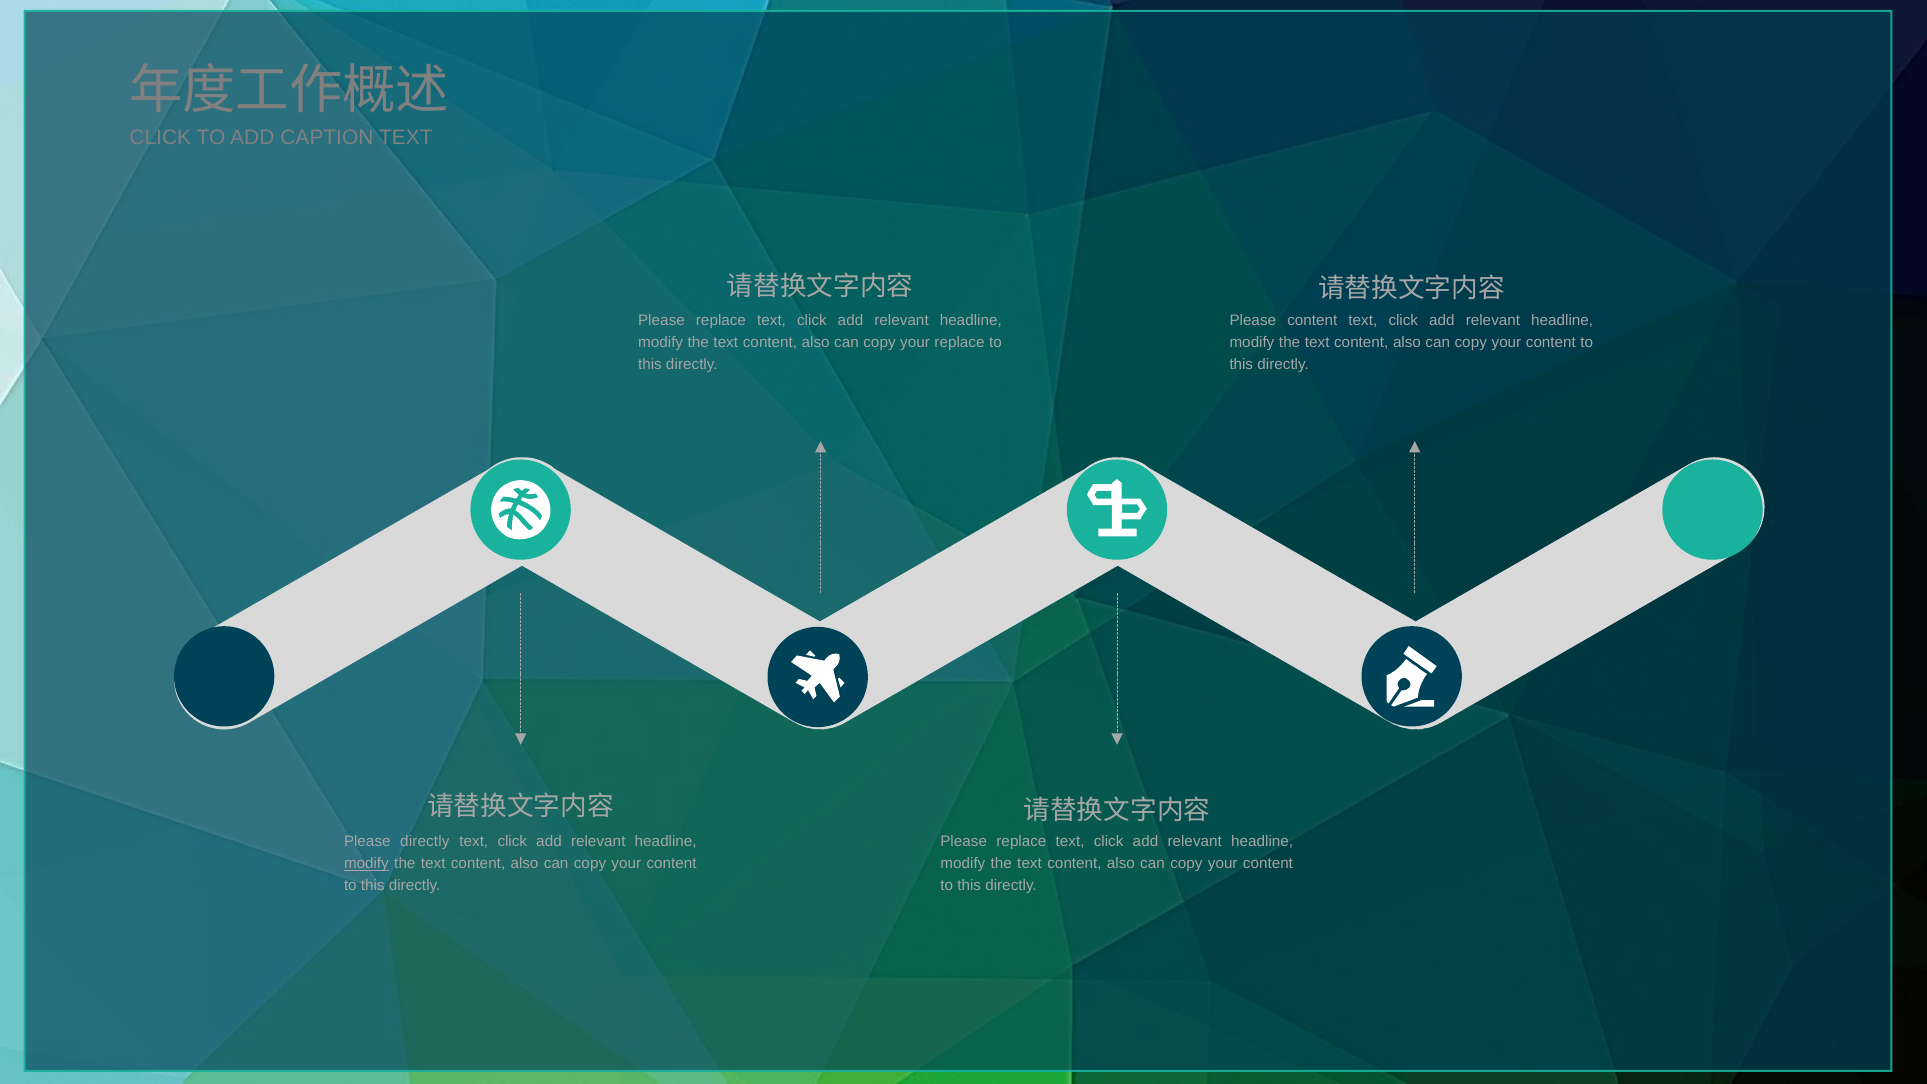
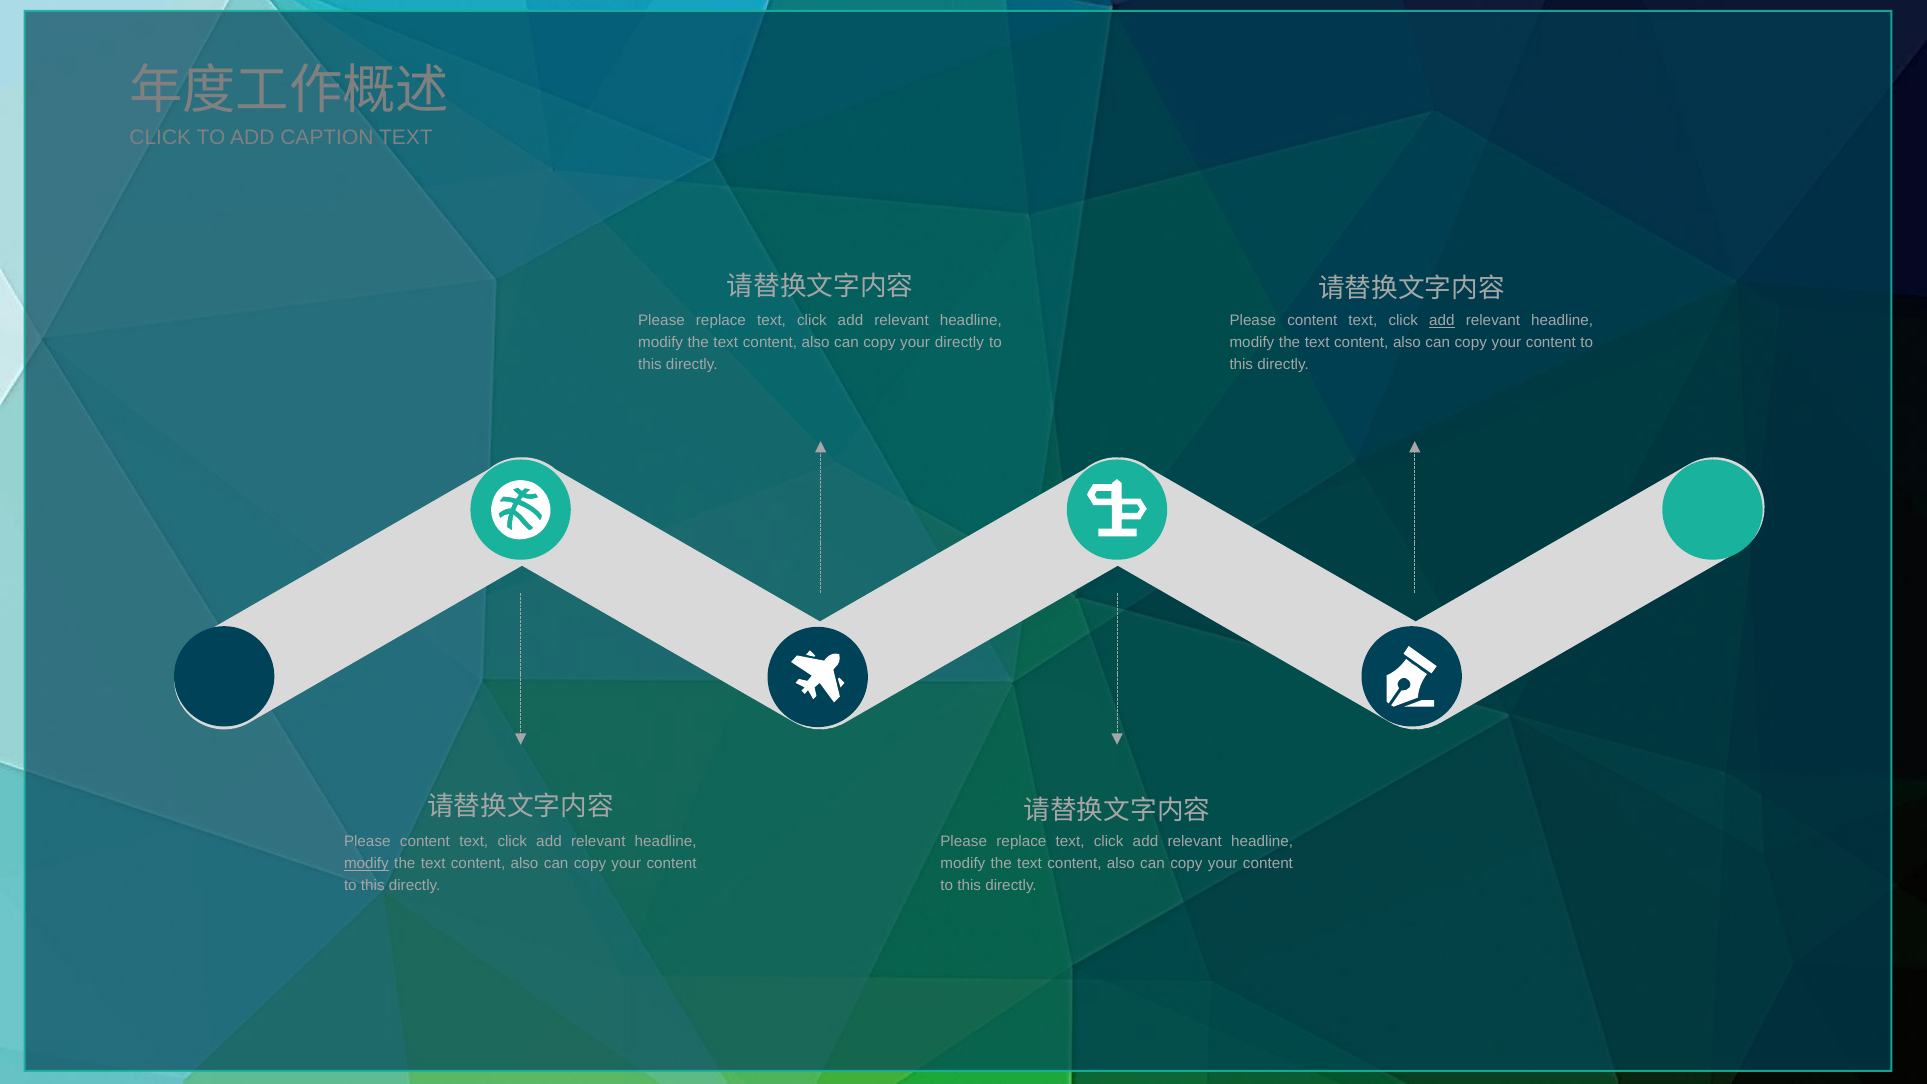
add at (1442, 321) underline: none -> present
your replace: replace -> directly
directly at (425, 842): directly -> content
